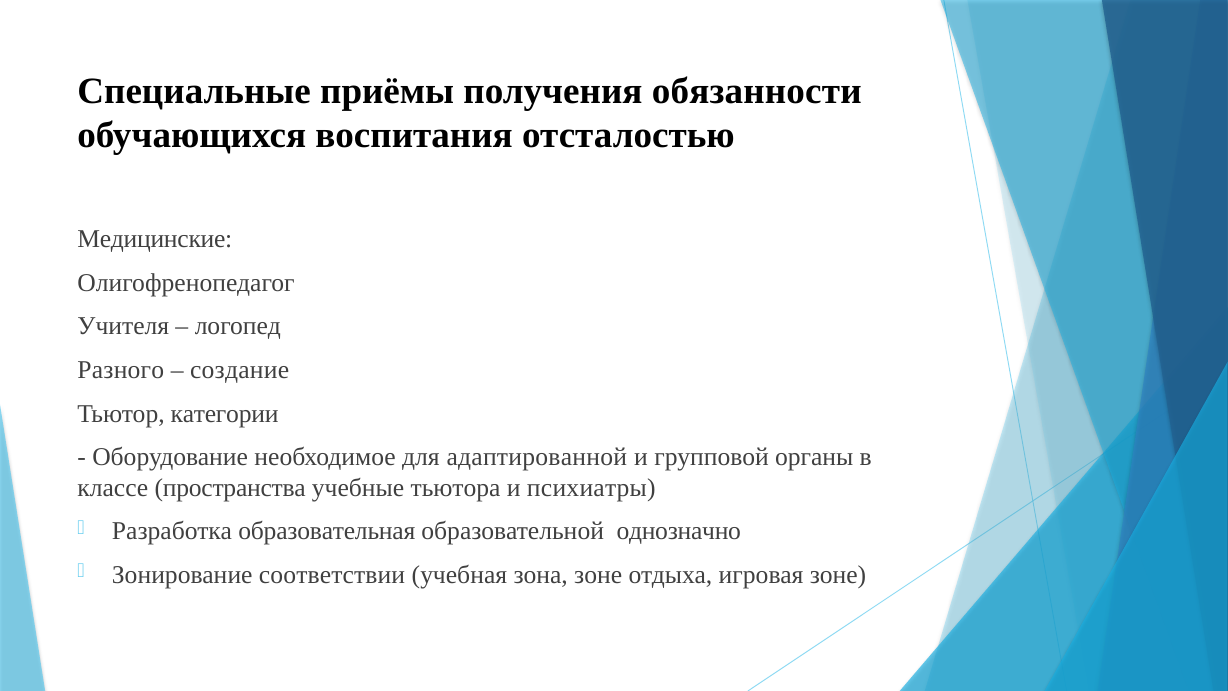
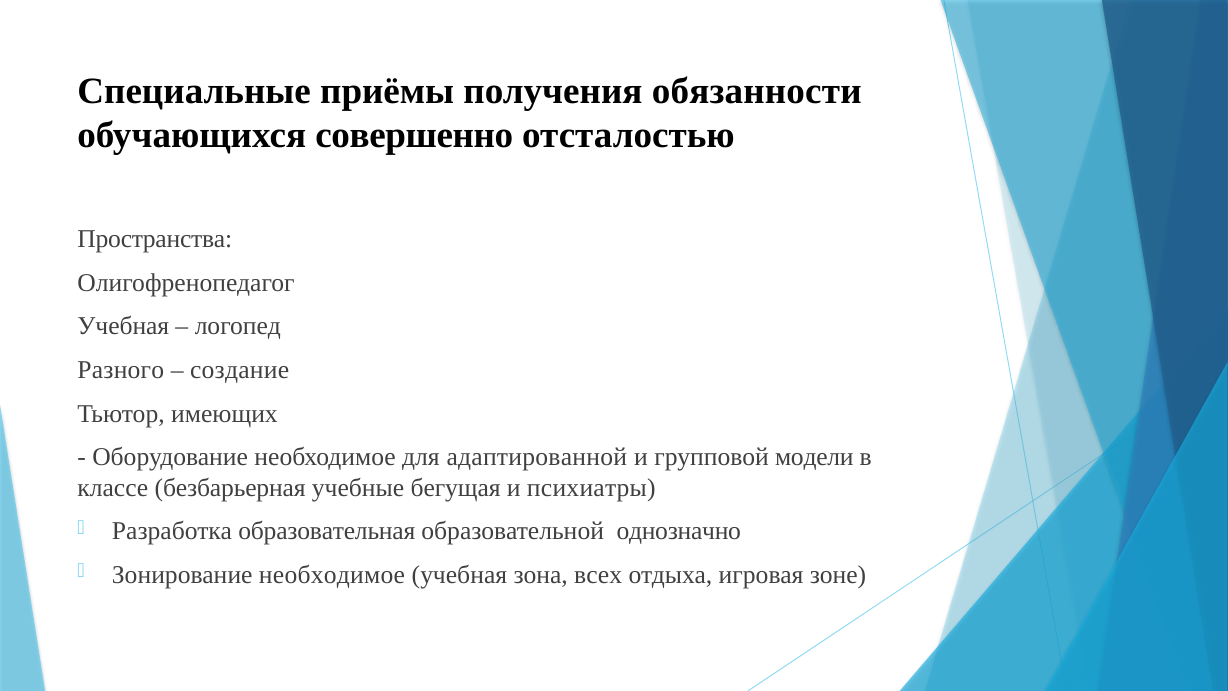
воспитания: воспитания -> совершенно
Медицинские: Медицинские -> Пространства
Учителя at (123, 326): Учителя -> Учебная
категории: категории -> имеющих
органы: органы -> модели
пространства: пространства -> безбарьерная
тьютора: тьютора -> бегущая
Зонирование соответствии: соответствии -> необходимое
зона зоне: зоне -> всех
